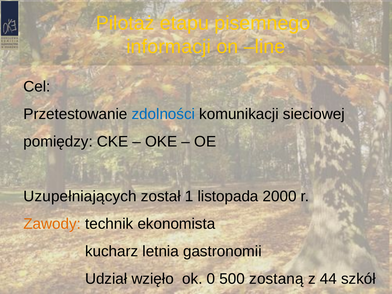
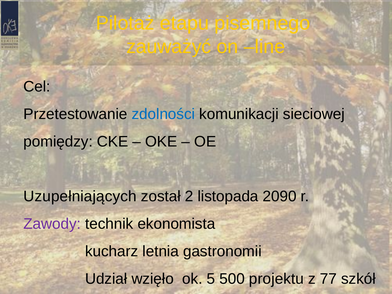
informacji: informacji -> zauważyć
1: 1 -> 2
2000: 2000 -> 2090
Zawody colour: orange -> purple
0: 0 -> 5
zostaną: zostaną -> projektu
44: 44 -> 77
